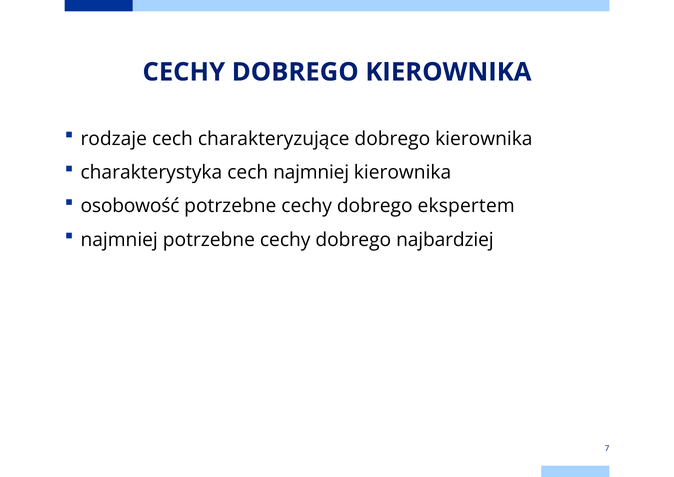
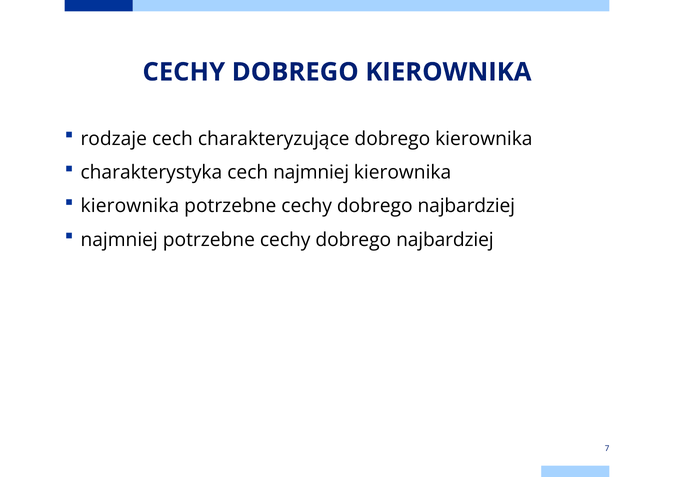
osobowość at (130, 206): osobowość -> kierownika
ekspertem at (466, 206): ekspertem -> najbardziej
